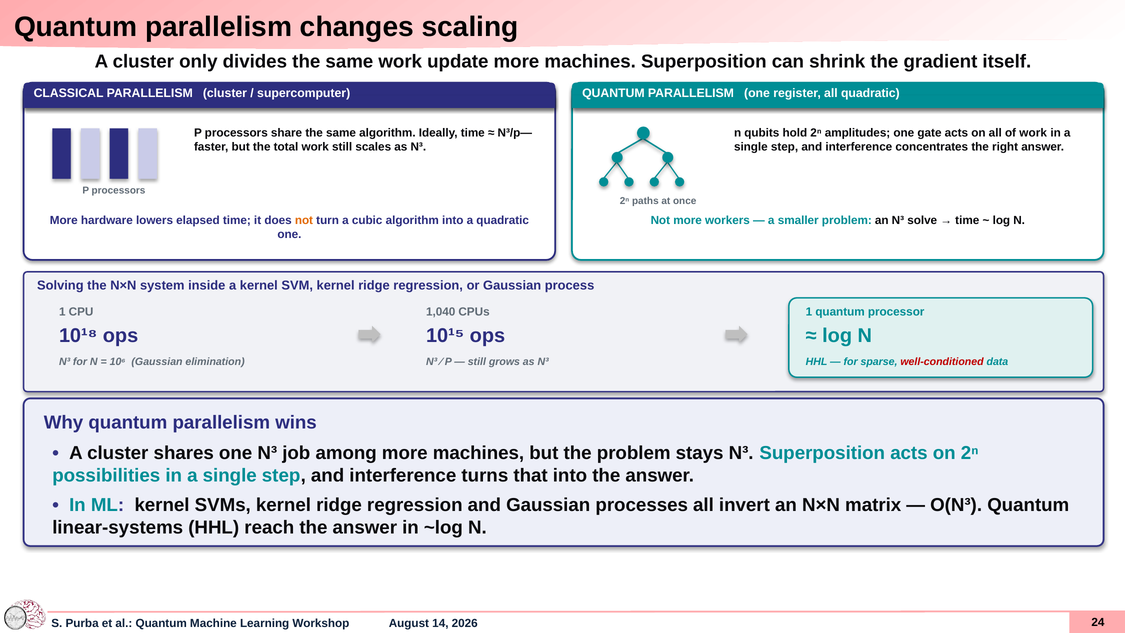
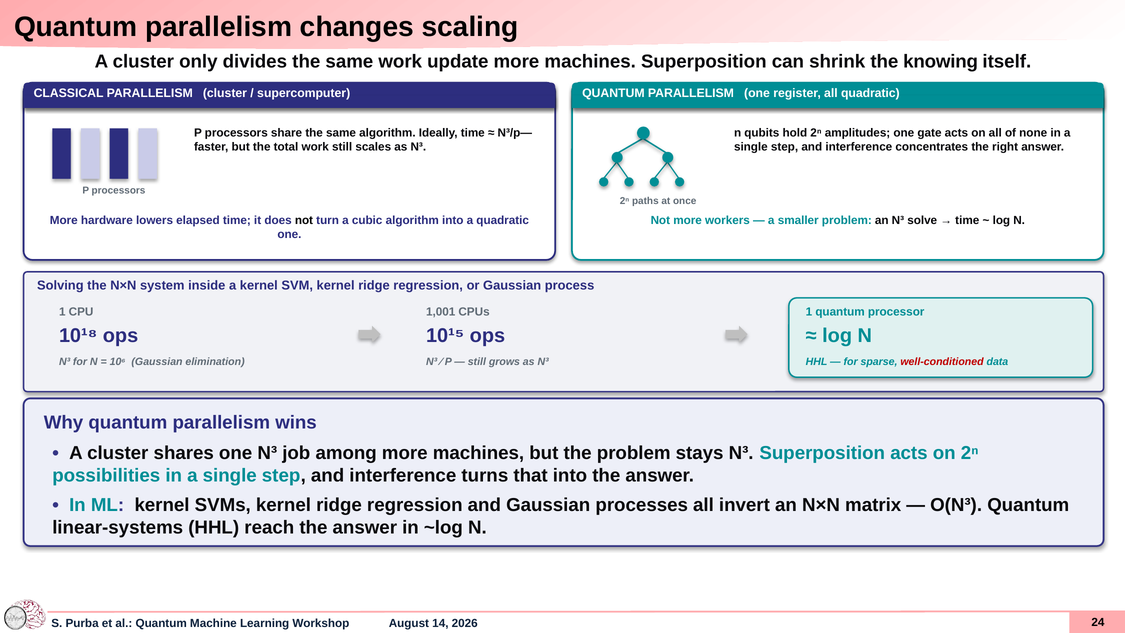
gradient: gradient -> knowing
of work: work -> none
not at (304, 220) colour: orange -> black
1,040: 1,040 -> 1,001
